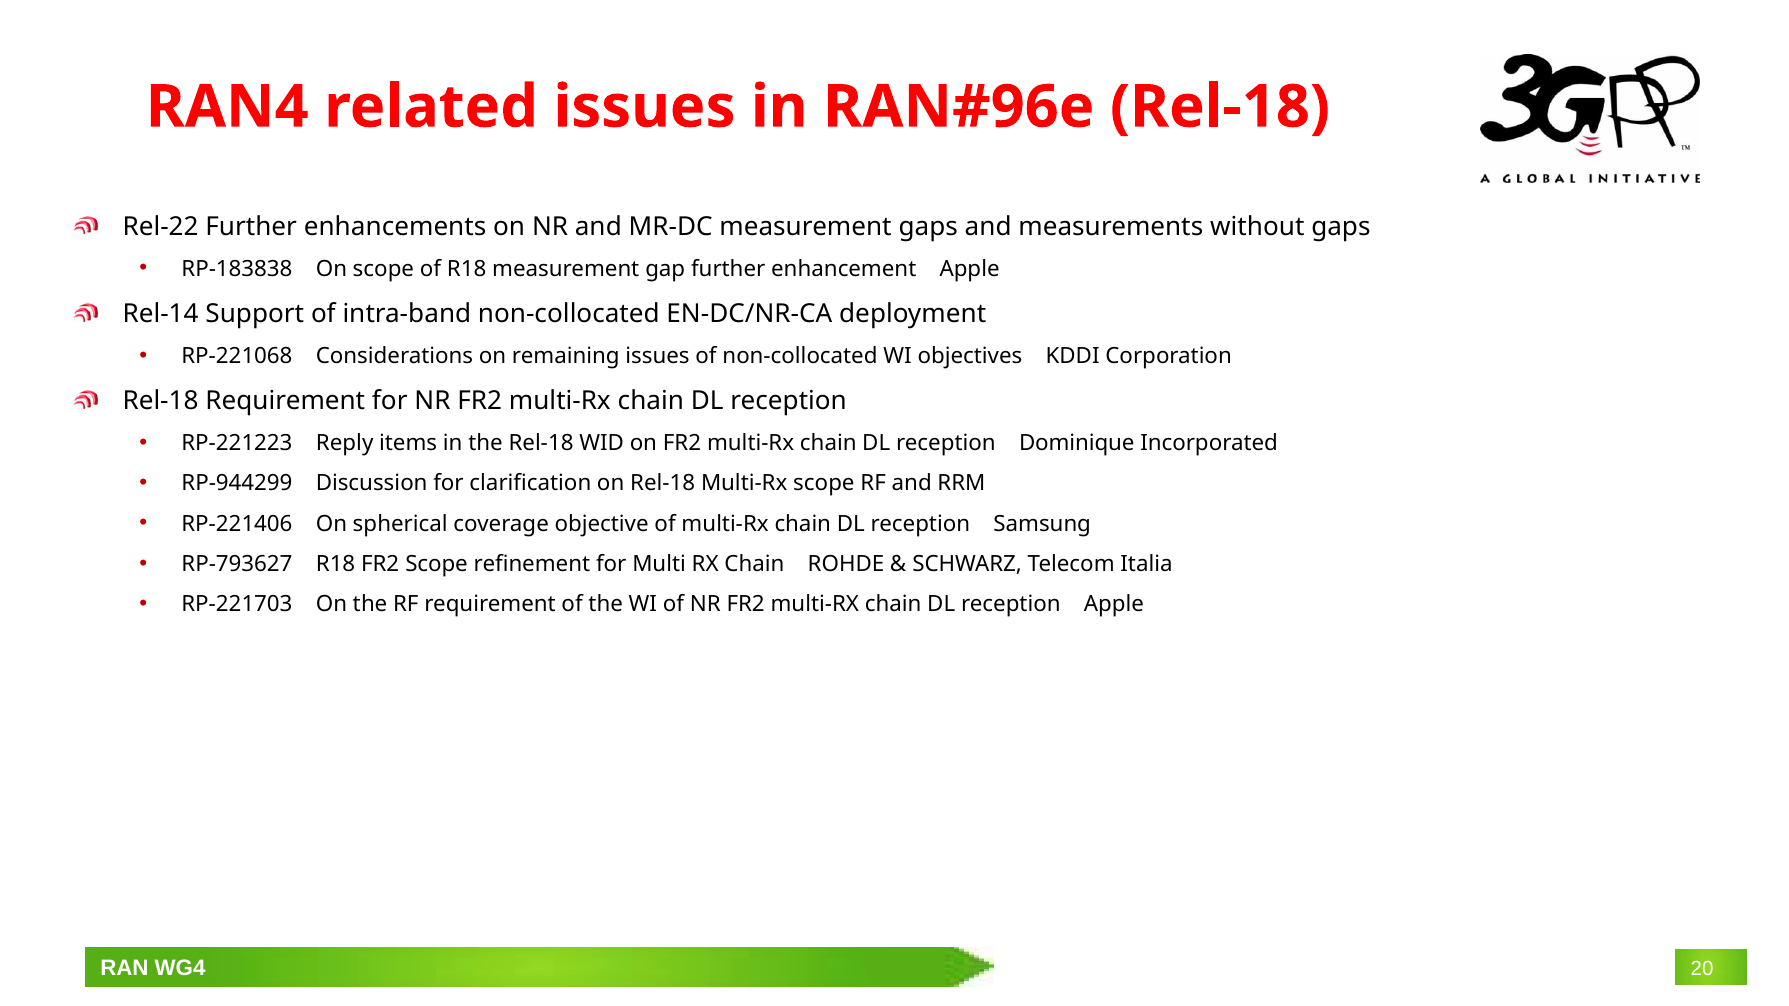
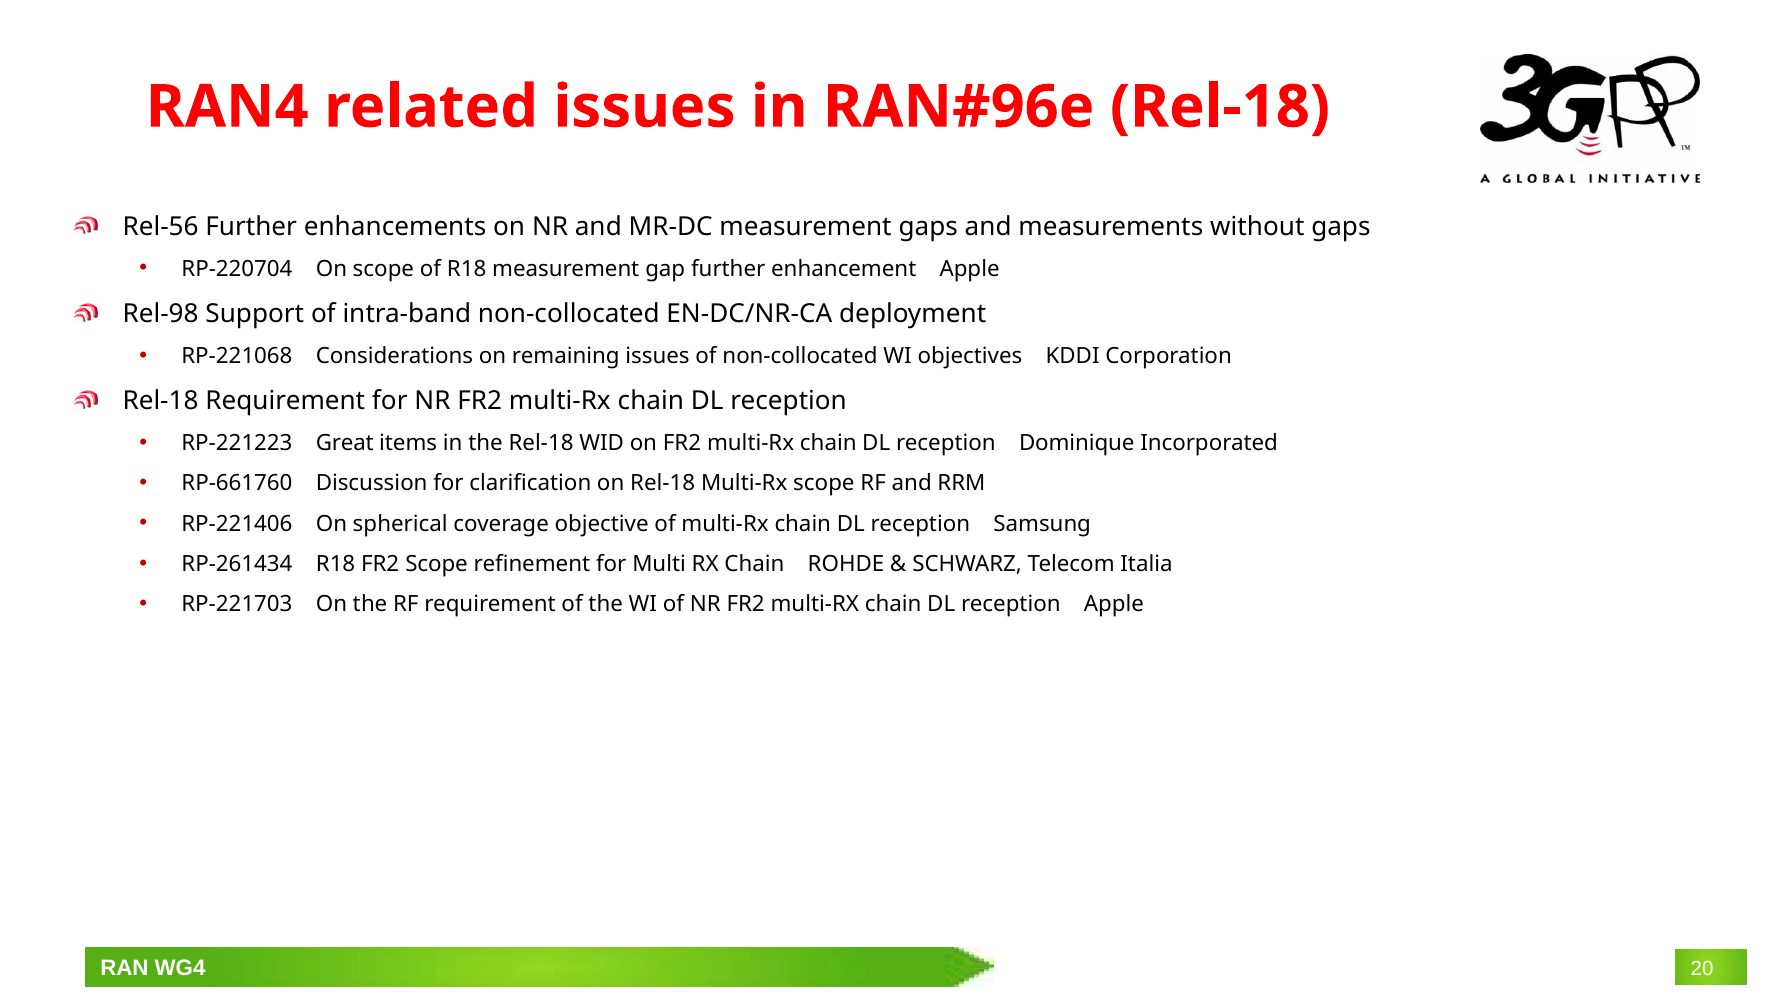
Rel-22: Rel-22 -> Rel-56
RP‑183838: RP‑183838 -> RP‑220704
Rel-14: Rel-14 -> Rel-98
Reply: Reply -> Great
RP‑944299: RP‑944299 -> RP‑661760
RP‑793627: RP‑793627 -> RP‑261434
